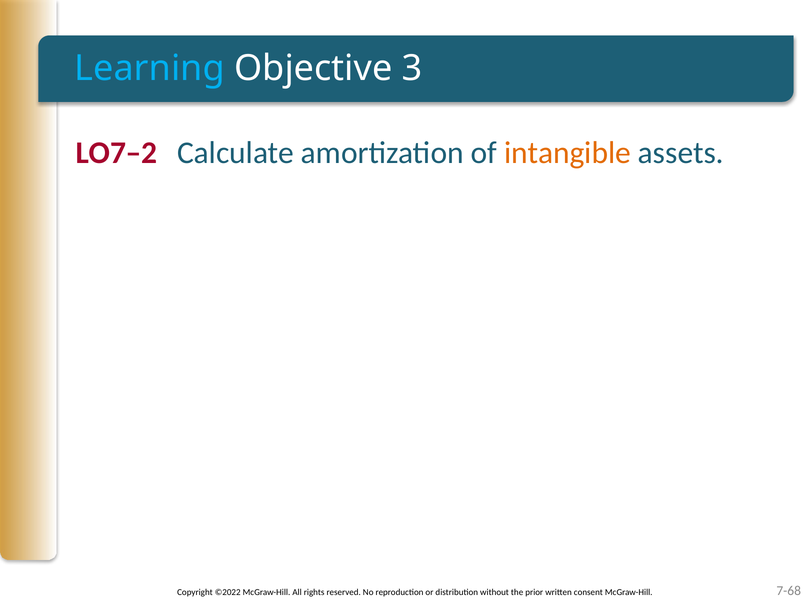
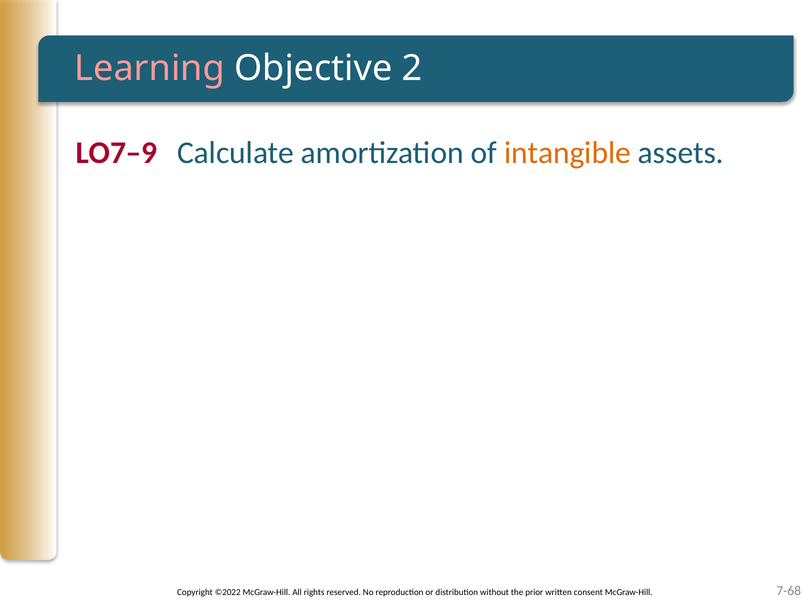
Learning colour: light blue -> pink
3: 3 -> 2
LO7–2: LO7–2 -> LO7–9
